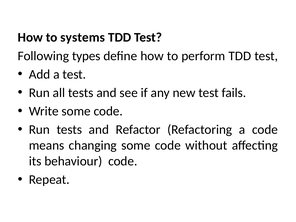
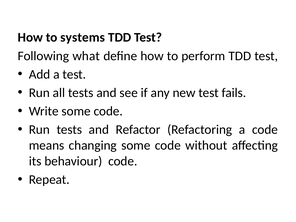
types: types -> what
